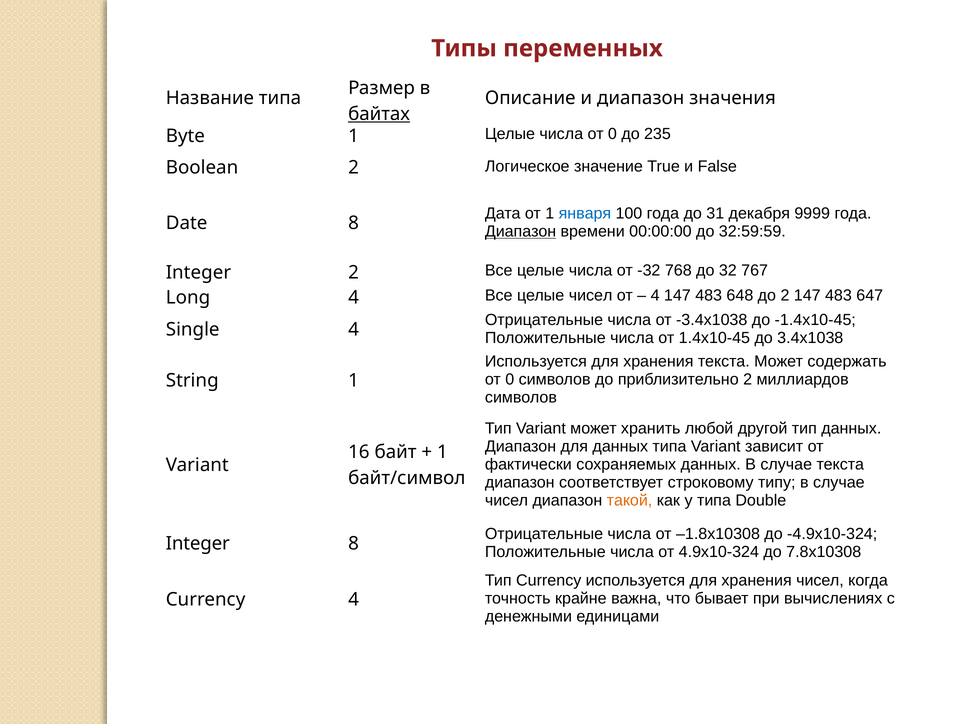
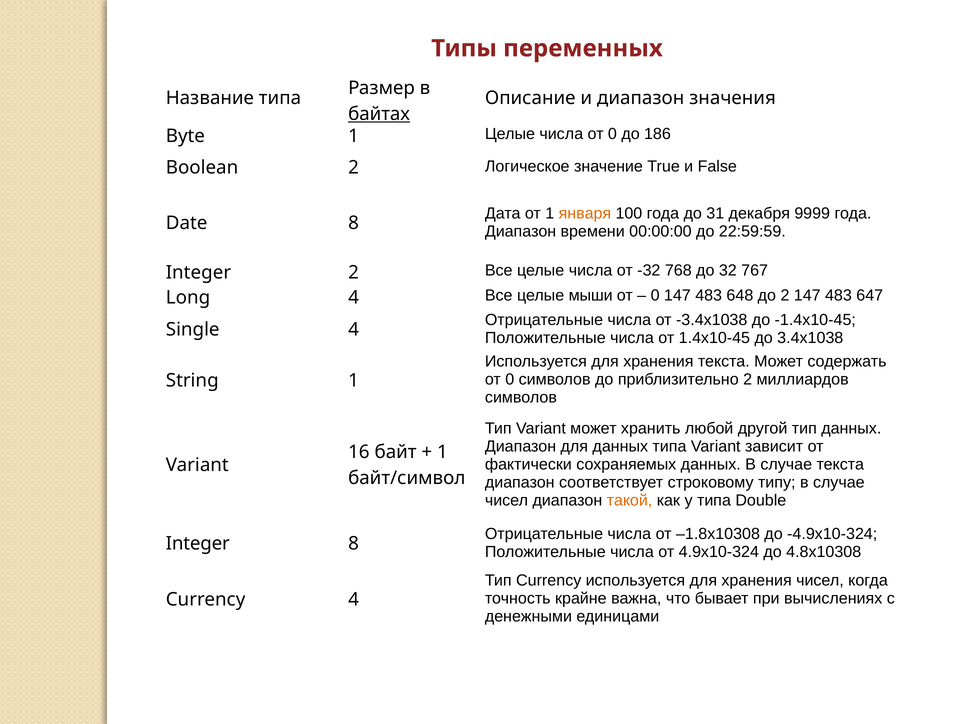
235: 235 -> 186
января colour: blue -> orange
Диапазон at (521, 231) underline: present -> none
32:59:59: 32:59:59 -> 22:59:59
целые чисел: чисел -> мыши
4 at (655, 295): 4 -> 0
7.8х10308: 7.8х10308 -> 4.8х10308
